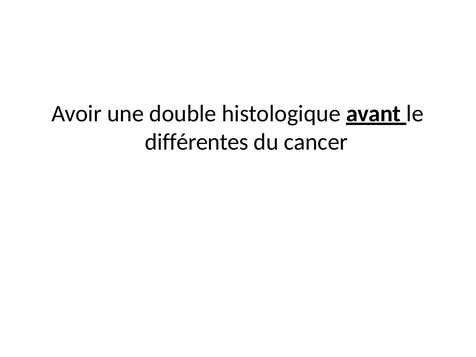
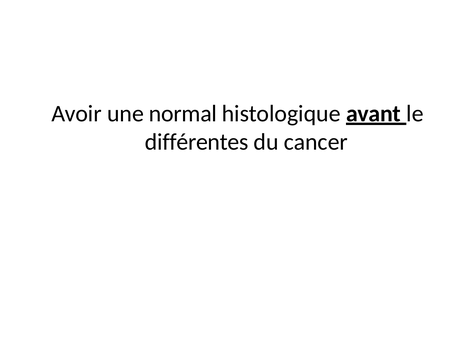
double: double -> normal
